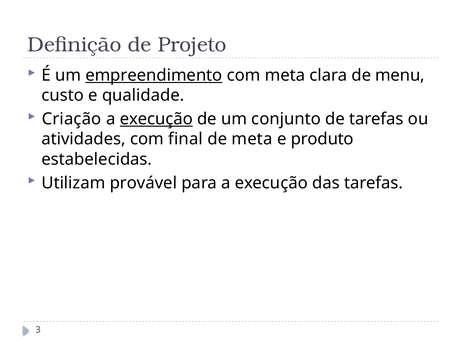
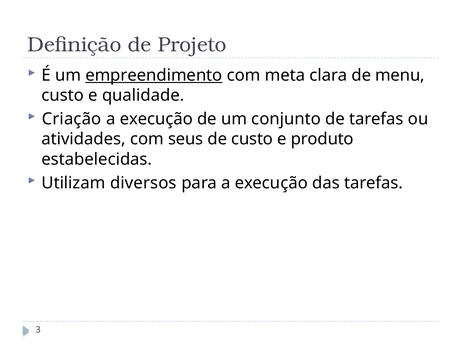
execução at (156, 119) underline: present -> none
final: final -> seus
de meta: meta -> custo
provável: provável -> diversos
